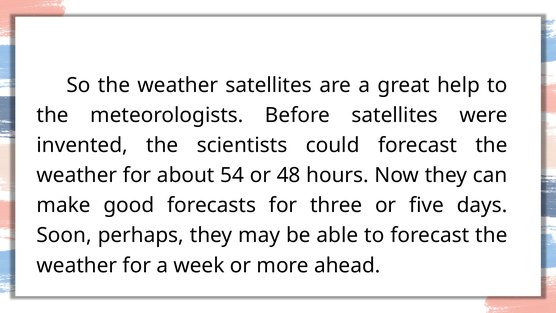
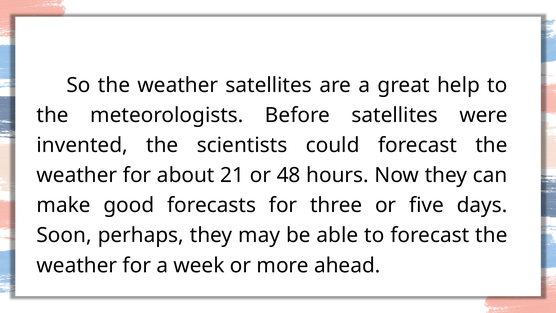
54: 54 -> 21
